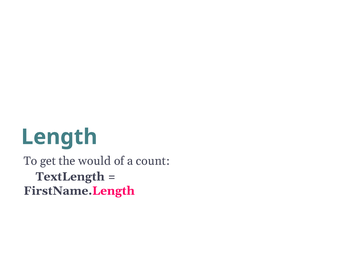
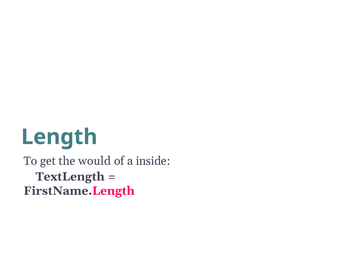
count: count -> inside
